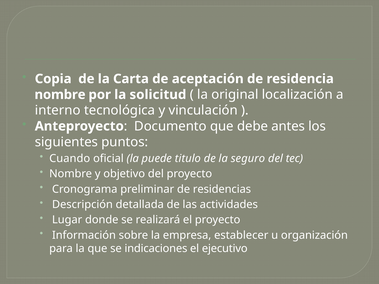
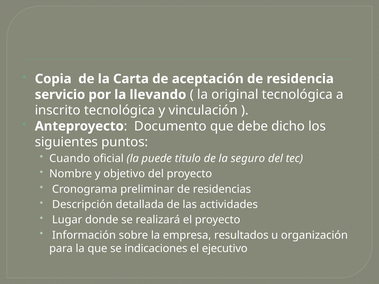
nombre at (60, 95): nombre -> servicio
solicitud: solicitud -> llevando
original localización: localización -> tecnológica
interno: interno -> inscrito
antes: antes -> dicho
establecer: establecer -> resultados
